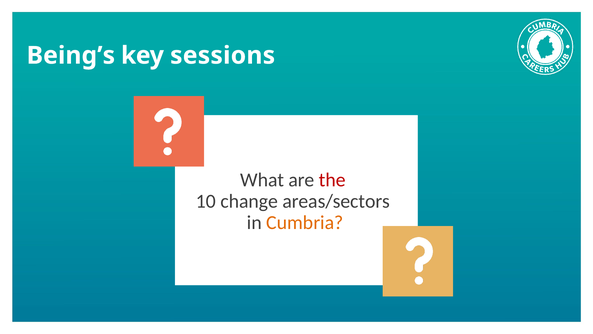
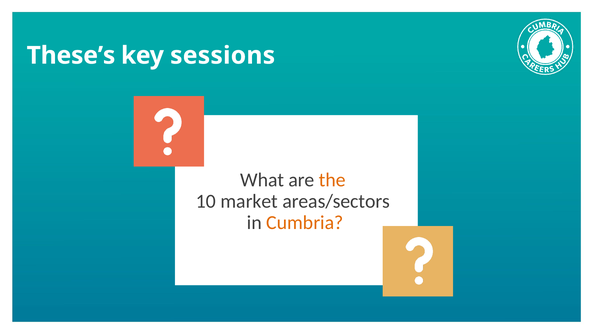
Being’s: Being’s -> These’s
the colour: red -> orange
change: change -> market
